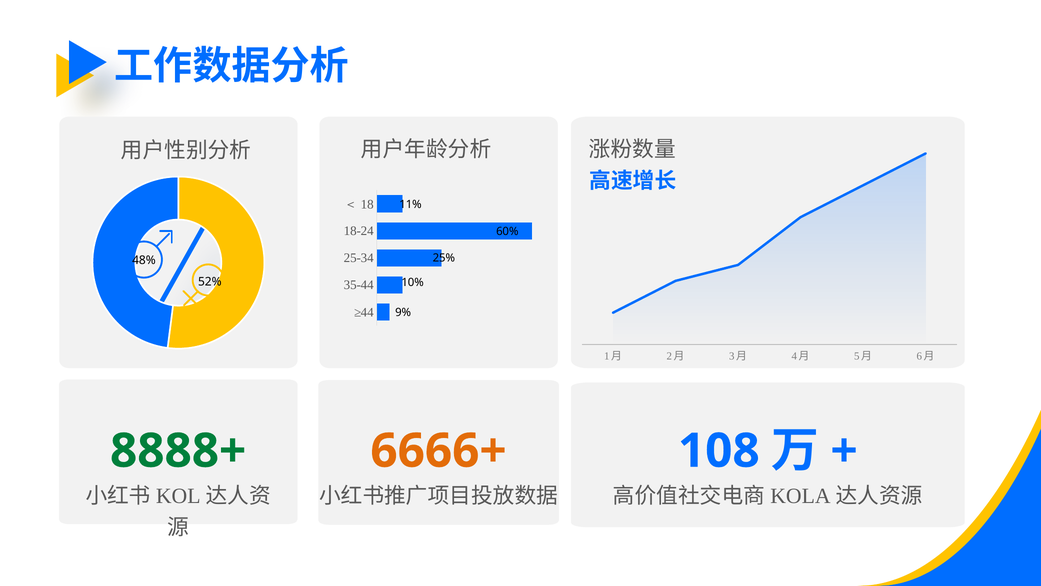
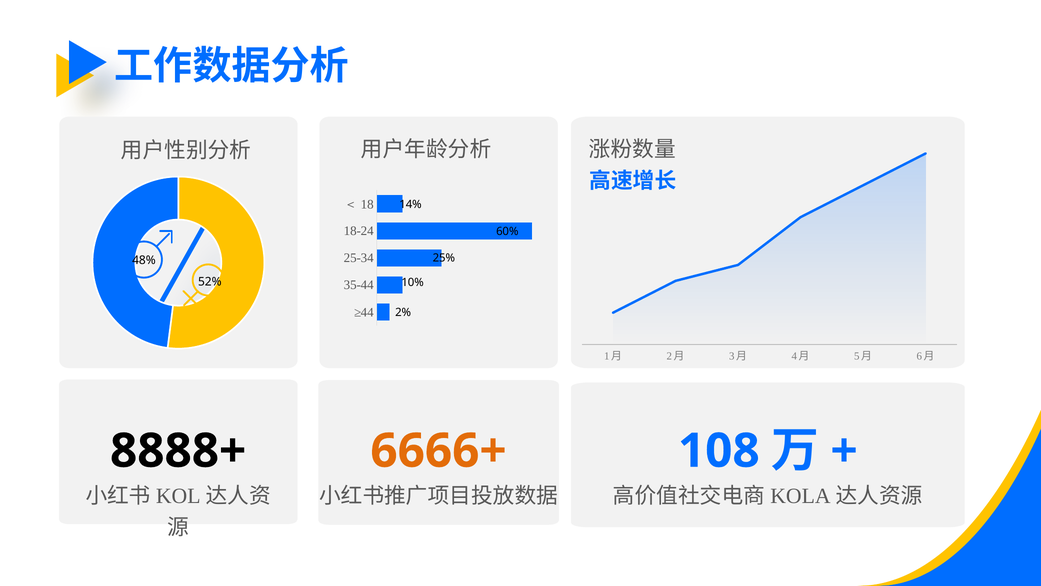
11%: 11% -> 14%
9%: 9% -> 2%
8888+ colour: green -> black
